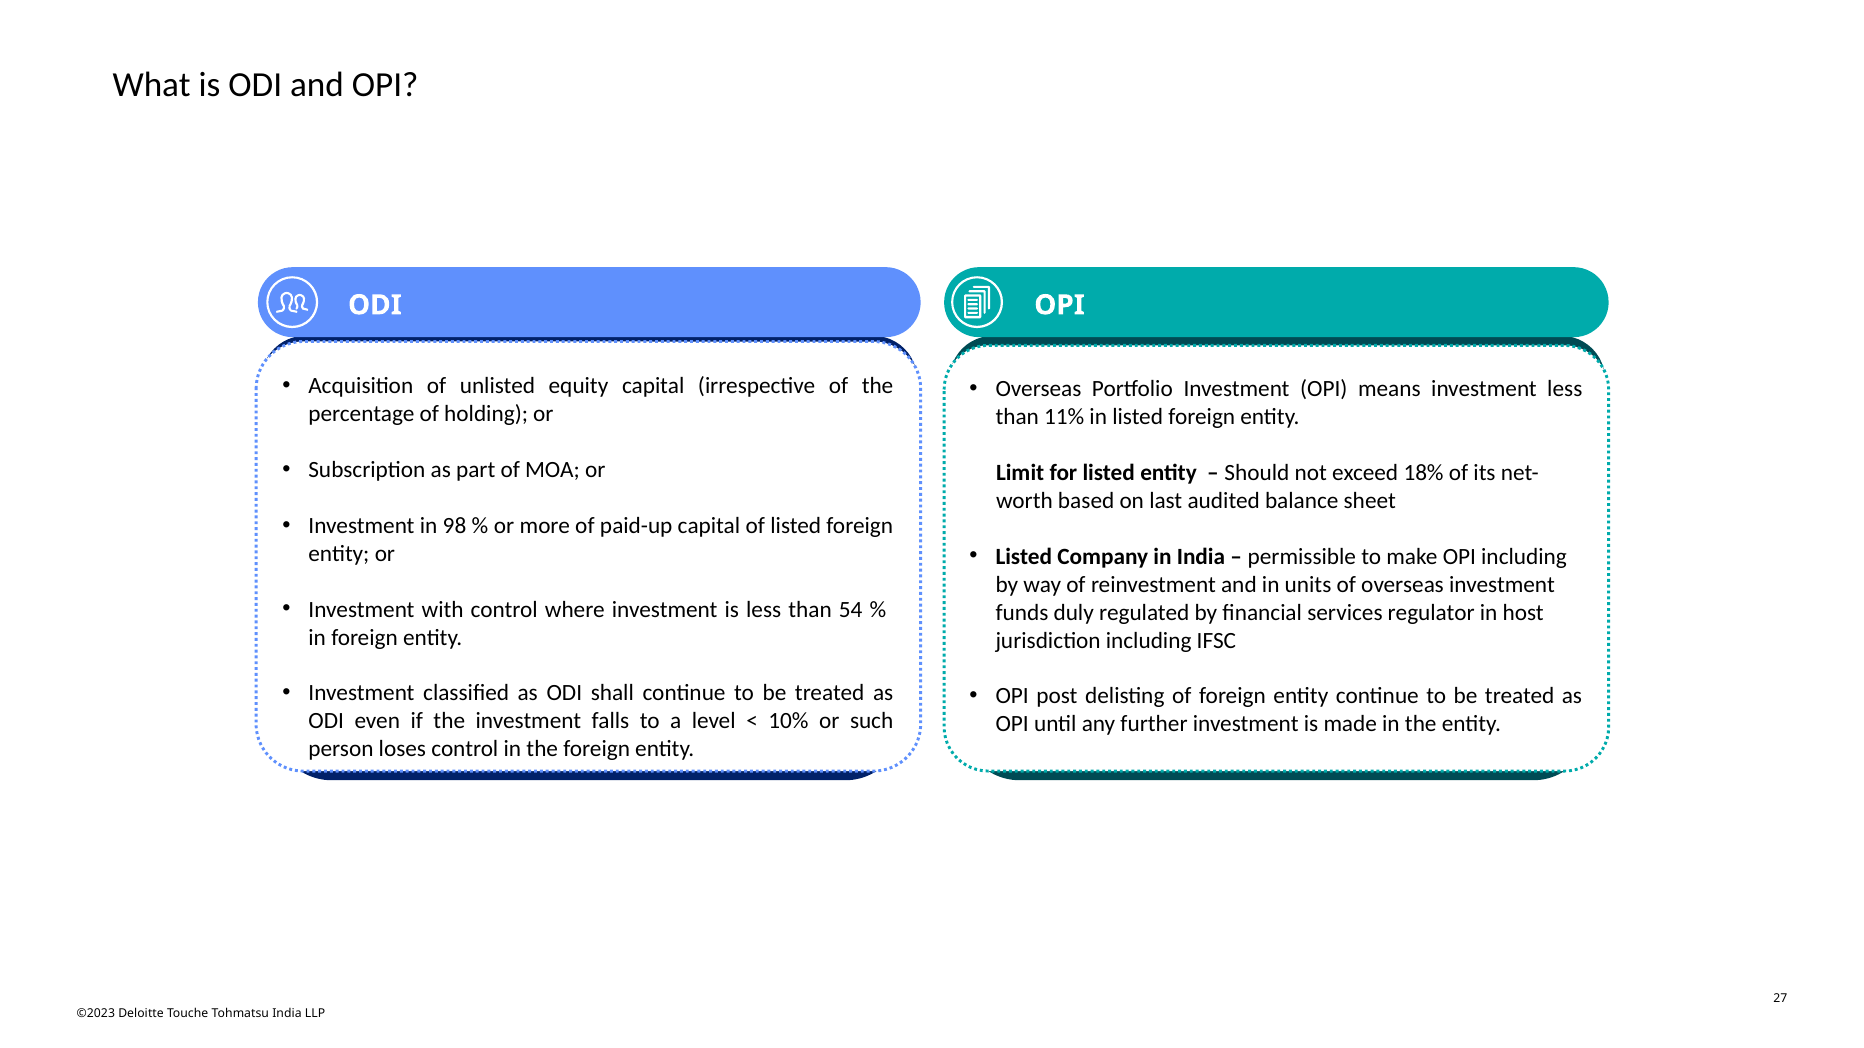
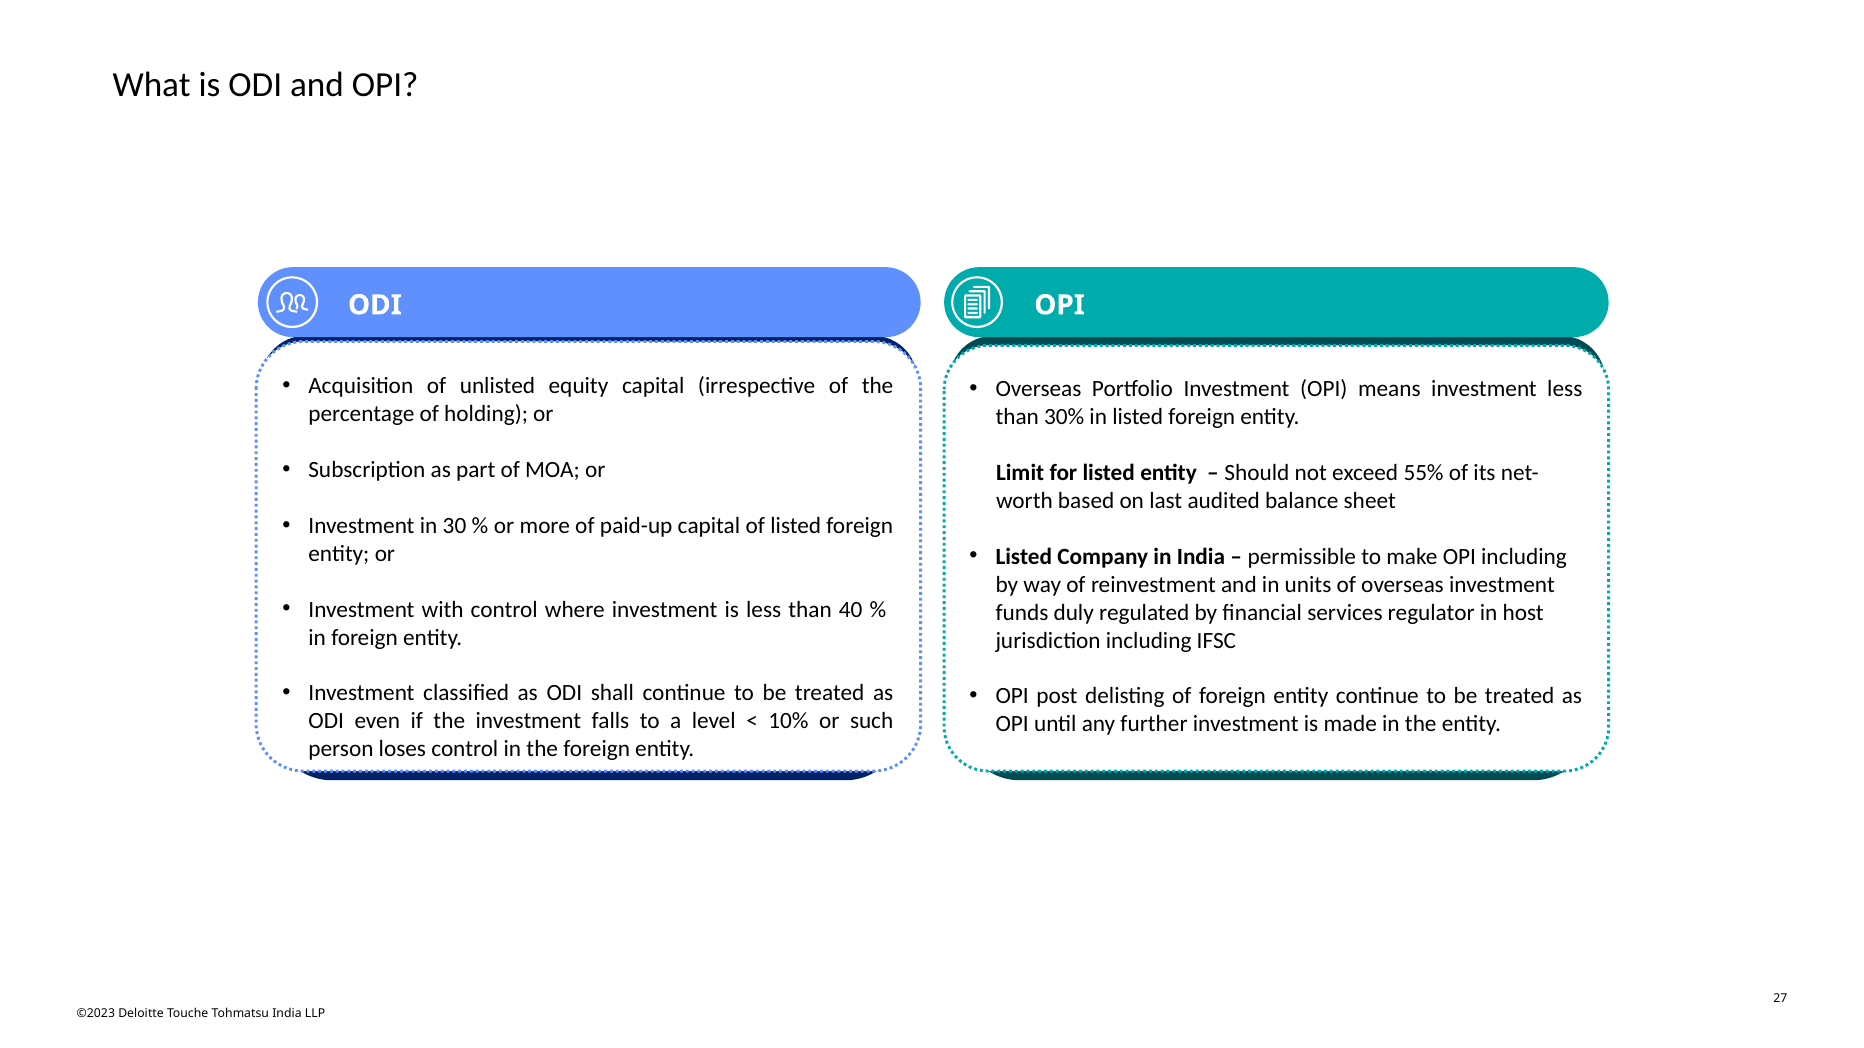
11%: 11% -> 30%
18%: 18% -> 55%
98: 98 -> 30
54: 54 -> 40
